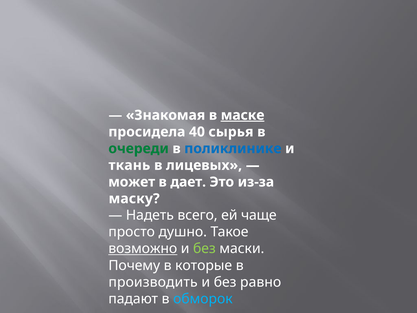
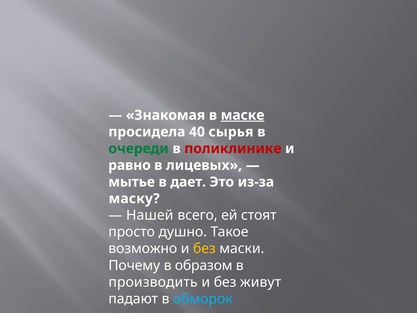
поликлинике colour: blue -> red
ткань: ткань -> равно
может: может -> мытье
Надеть: Надеть -> Нашей
чаще: чаще -> стоят
возможно underline: present -> none
без at (204, 249) colour: light green -> yellow
которые: которые -> образом
равно: равно -> живут
